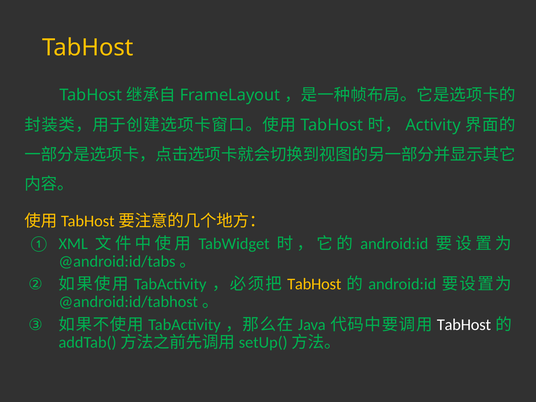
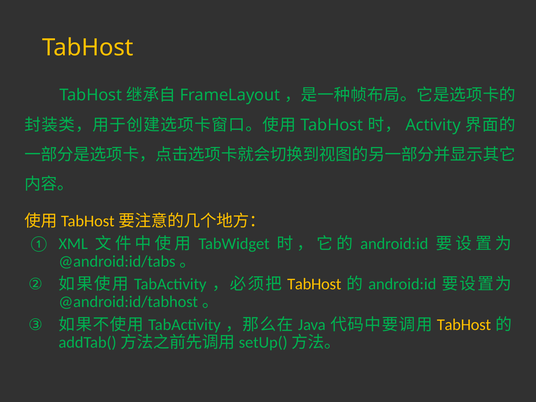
TabHost at (464, 325) colour: white -> yellow
